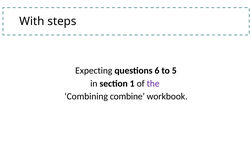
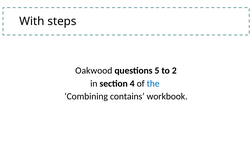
Expecting: Expecting -> Oakwood
6: 6 -> 5
5: 5 -> 2
1: 1 -> 4
the colour: purple -> blue
combine: combine -> contains
